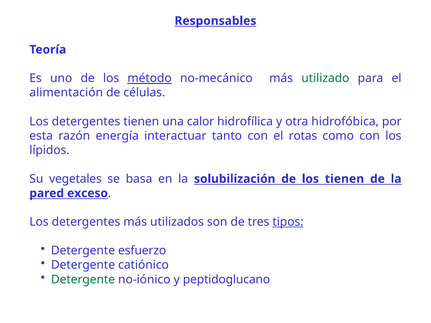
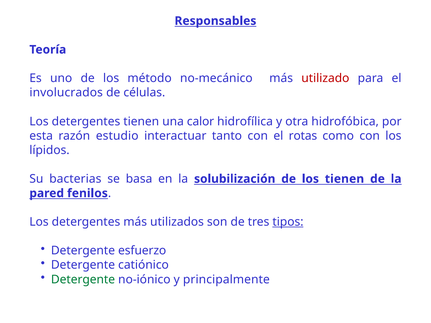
método underline: present -> none
utilizado colour: green -> red
alimentación: alimentación -> involucrados
energía: energía -> estudio
vegetales: vegetales -> bacterias
exceso: exceso -> fenilos
peptidoglucano: peptidoglucano -> principalmente
